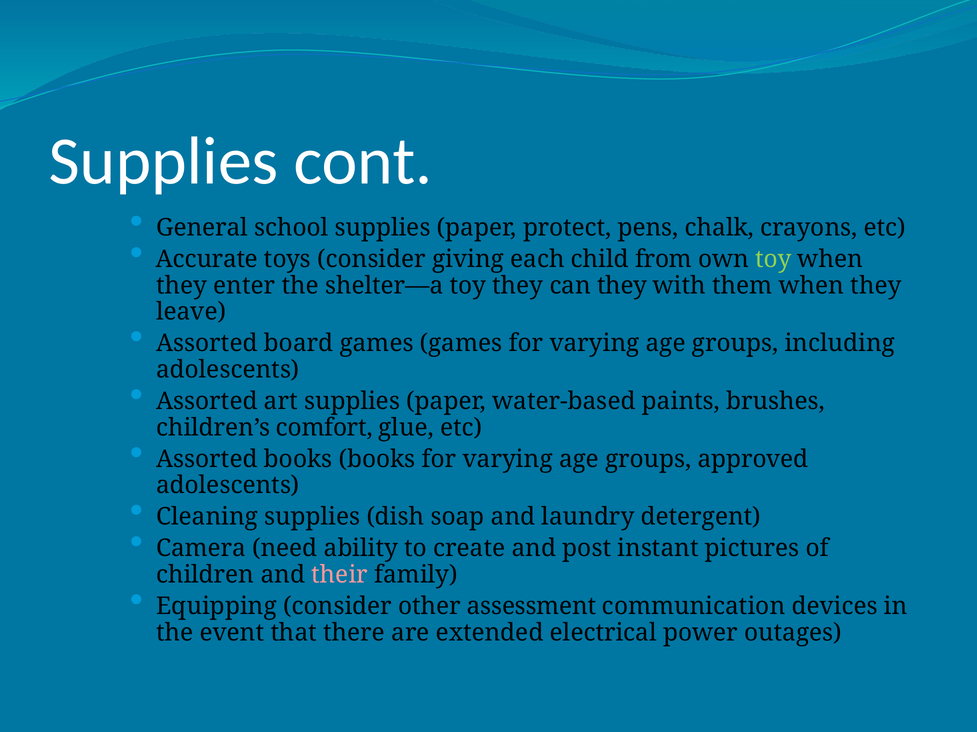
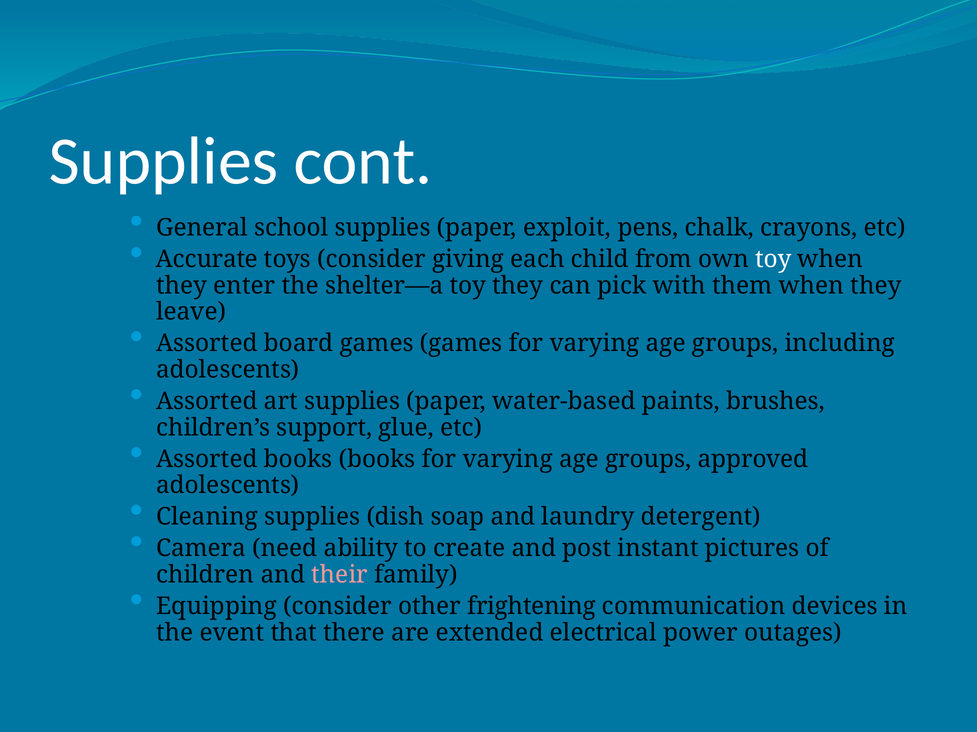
protect: protect -> exploit
toy at (773, 259) colour: light green -> white
can they: they -> pick
comfort: comfort -> support
assessment: assessment -> frightening
